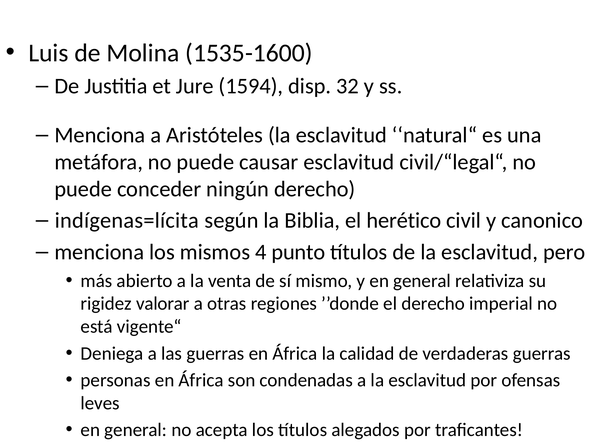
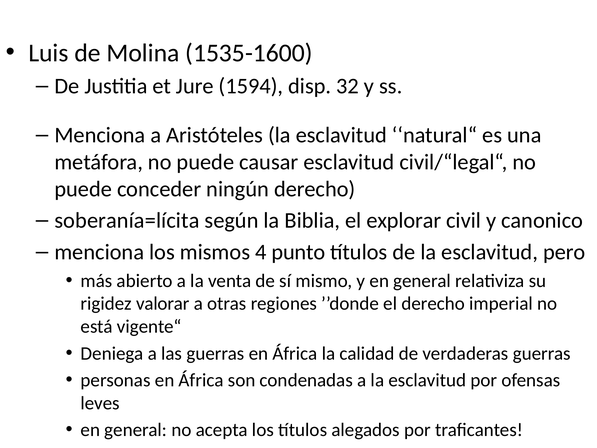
indígenas=lícita: indígenas=lícita -> soberanía=lícita
herético: herético -> explorar
